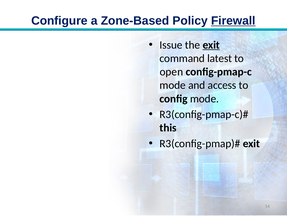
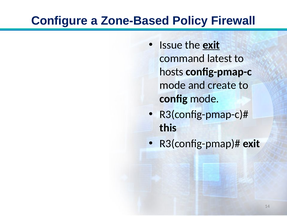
Firewall underline: present -> none
open: open -> hosts
access: access -> create
